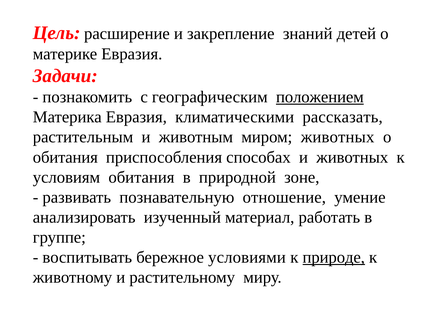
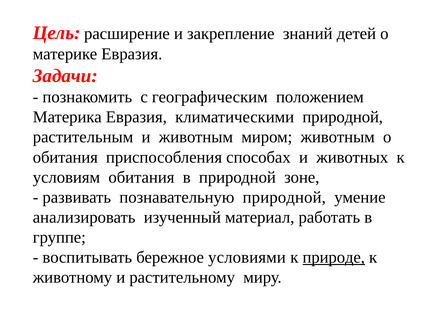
положением underline: present -> none
климатическими рассказать: рассказать -> природной
миром животных: животных -> животным
познавательную отношение: отношение -> природной
